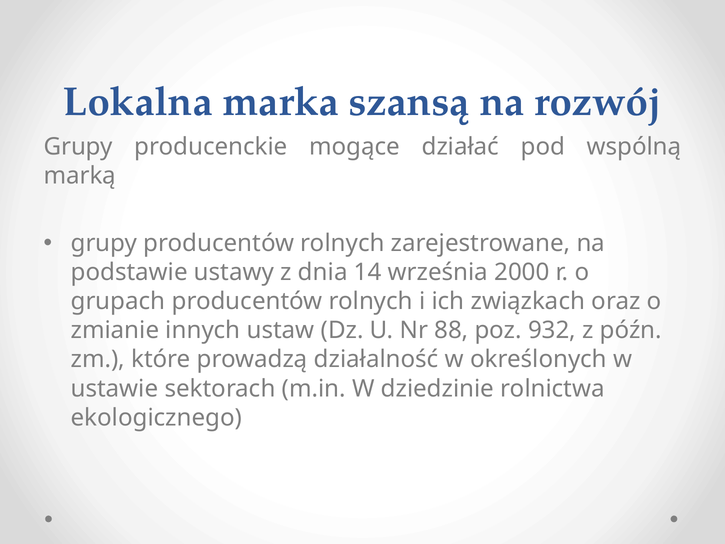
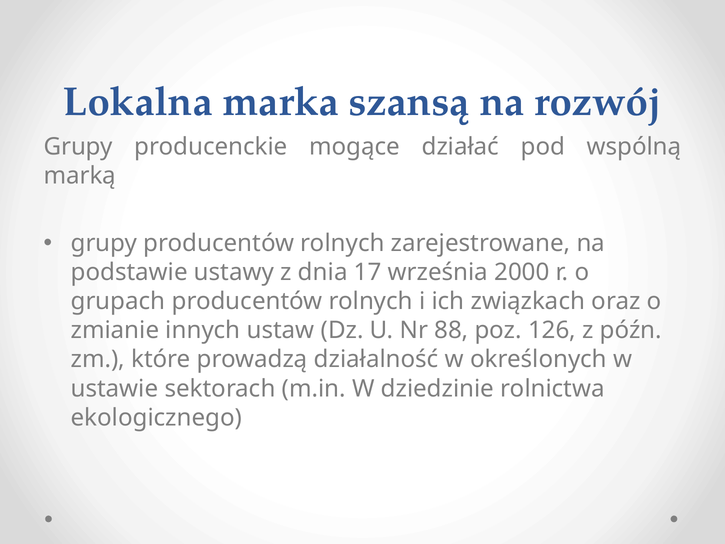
14: 14 -> 17
932: 932 -> 126
